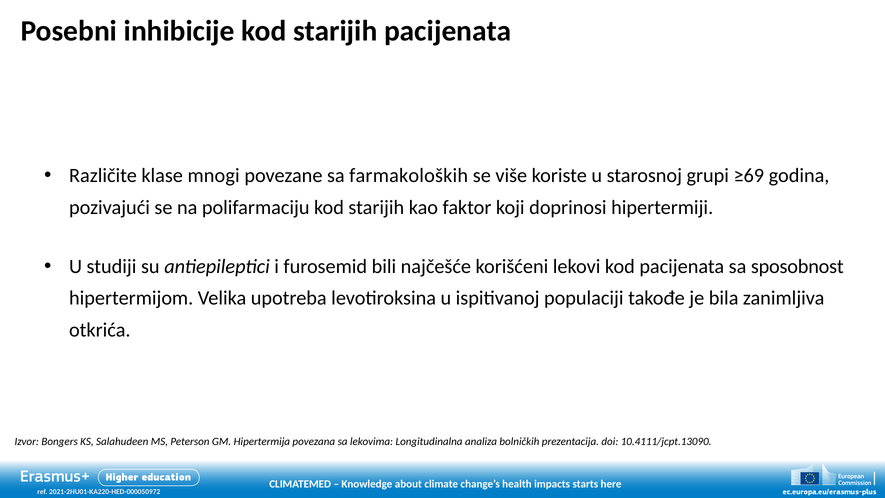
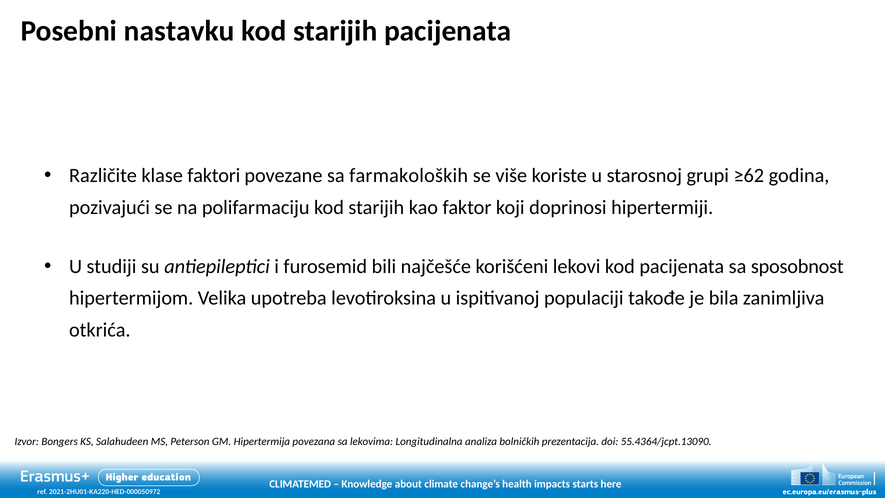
inhibicije: inhibicije -> nastavku
mnogi: mnogi -> faktori
≥69: ≥69 -> ≥62
10.4111/jcpt.13090: 10.4111/jcpt.13090 -> 55.4364/jcpt.13090
